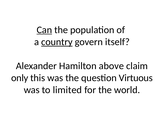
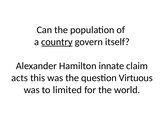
Can underline: present -> none
above: above -> innate
only: only -> acts
